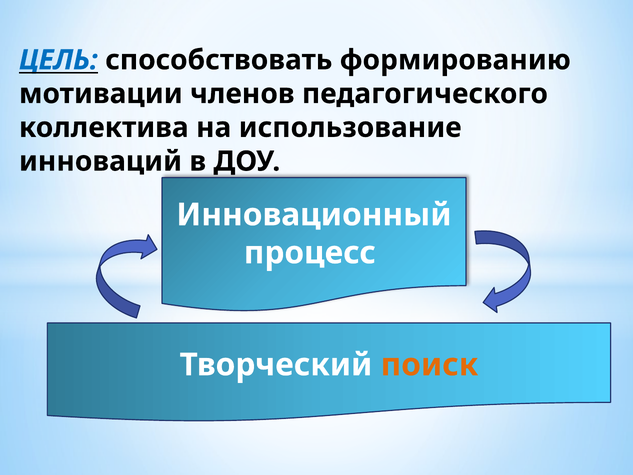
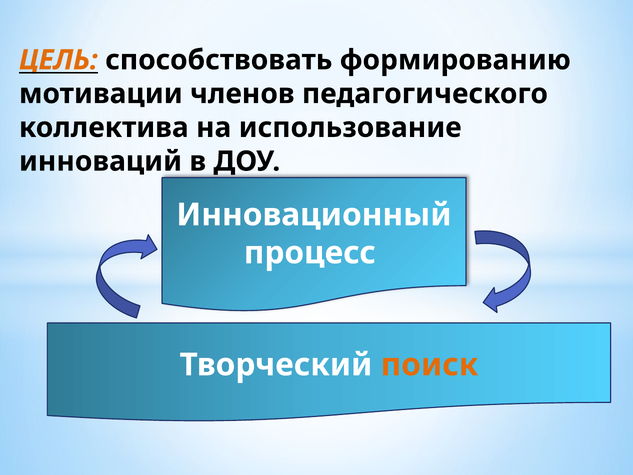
ЦЕЛЬ colour: blue -> orange
